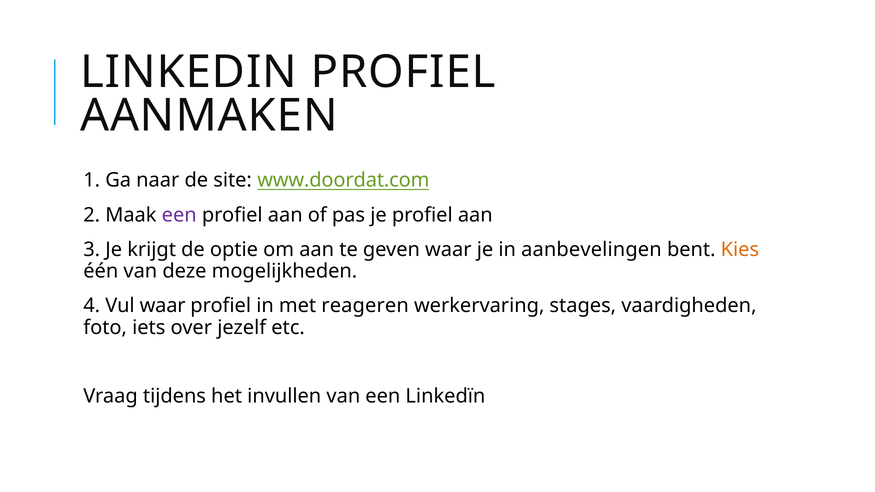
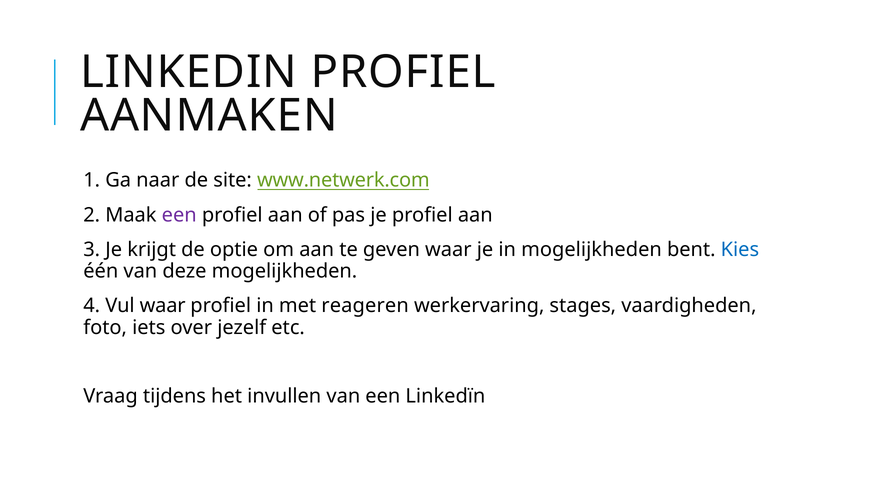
www.doordat.com: www.doordat.com -> www.netwerk.com
in aanbevelingen: aanbevelingen -> mogelijkheden
Kies colour: orange -> blue
